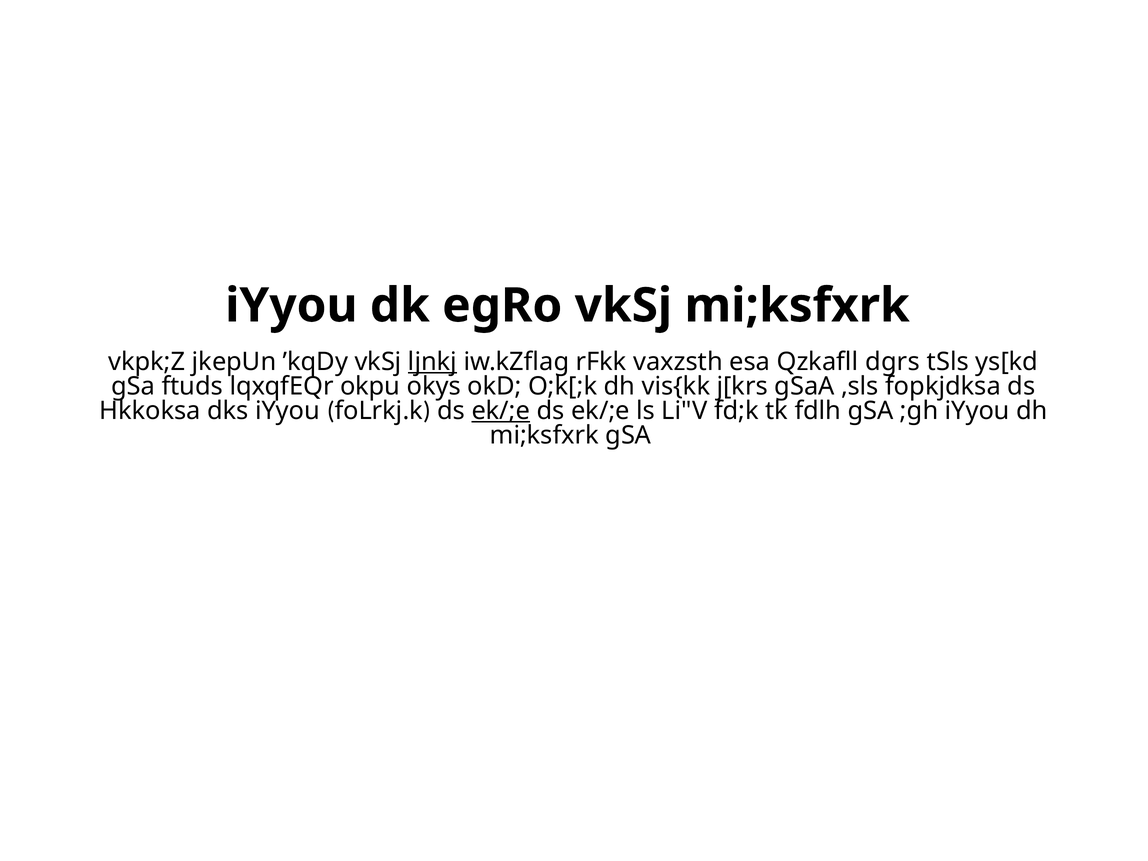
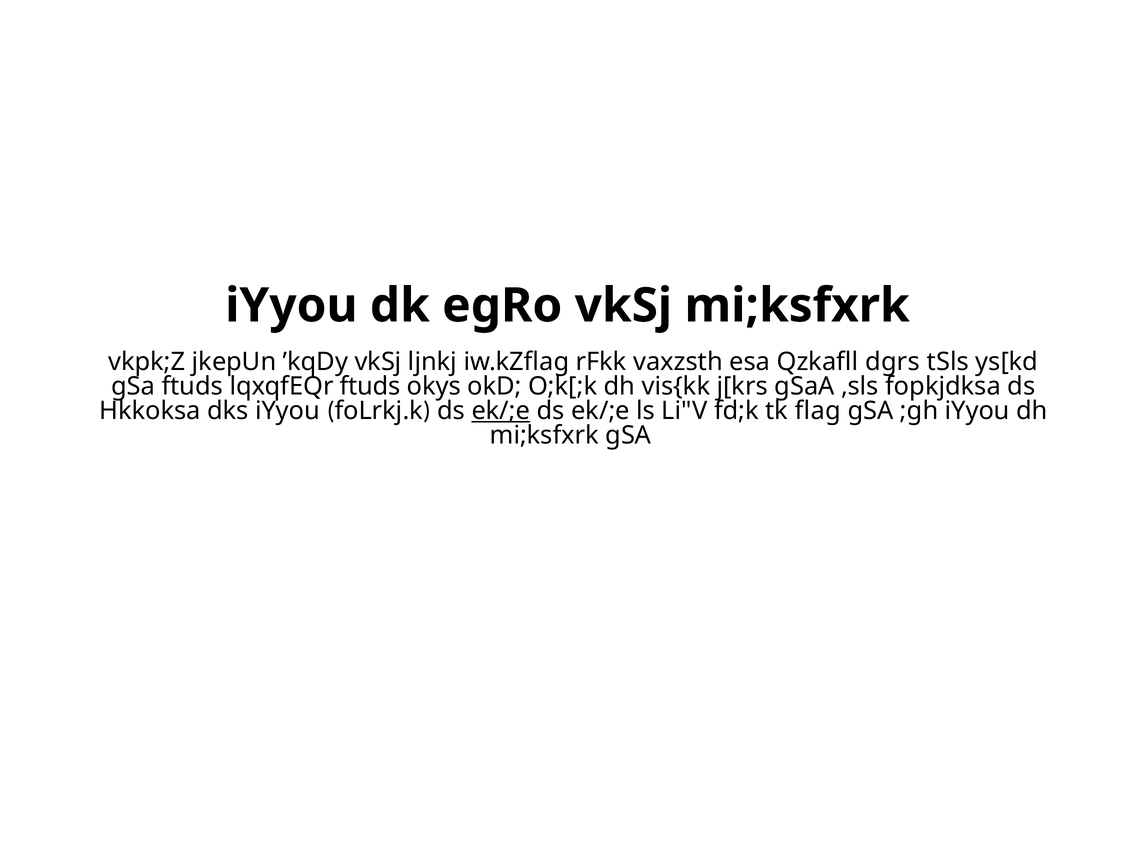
ljnkj underline: present -> none
lqxqfEQr okpu: okpu -> ftuds
fdlh: fdlh -> flag
